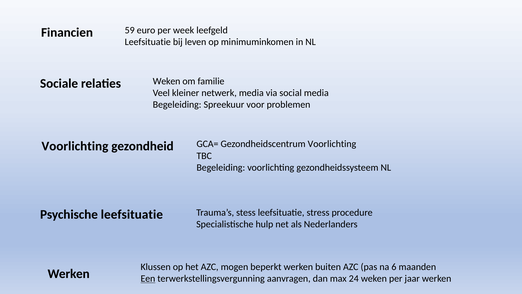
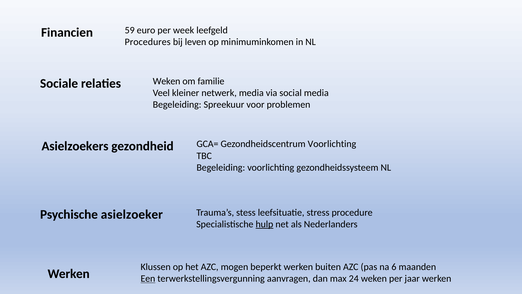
Leefsituatie at (148, 42): Leefsituatie -> Procedures
Voorlichting at (75, 146): Voorlichting -> Asielzoekers
Psychische leefsituatie: leefsituatie -> asielzoeker
hulp underline: none -> present
